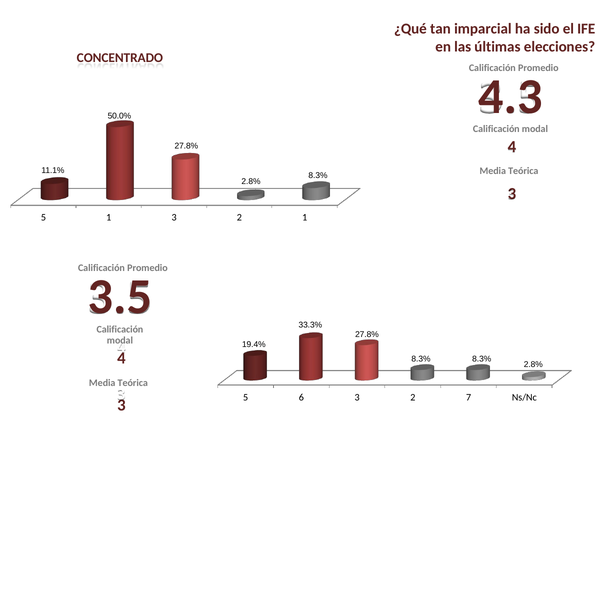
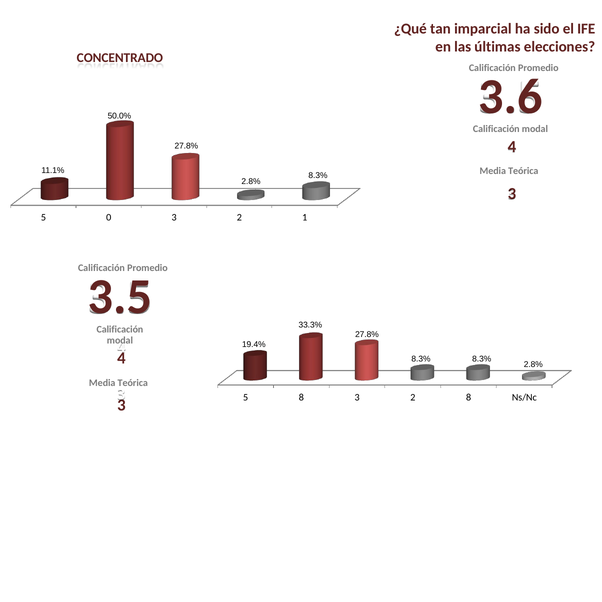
4.3: 4.3 -> 3.6
5 1: 1 -> 0
5 6: 6 -> 8
2 7: 7 -> 8
